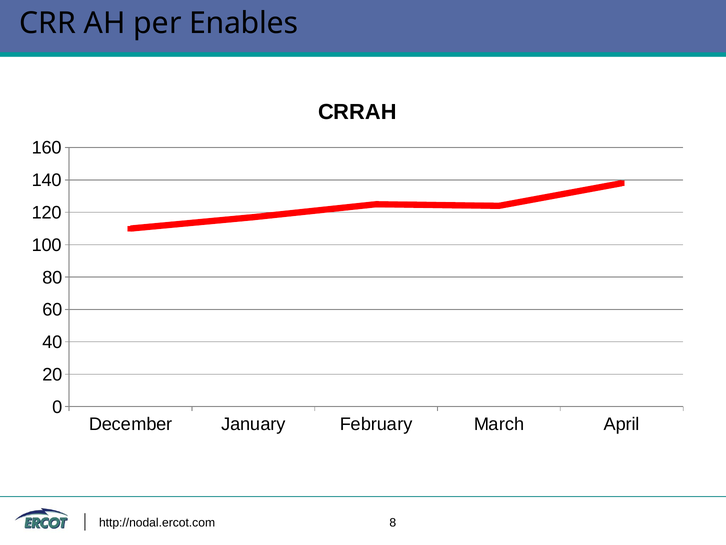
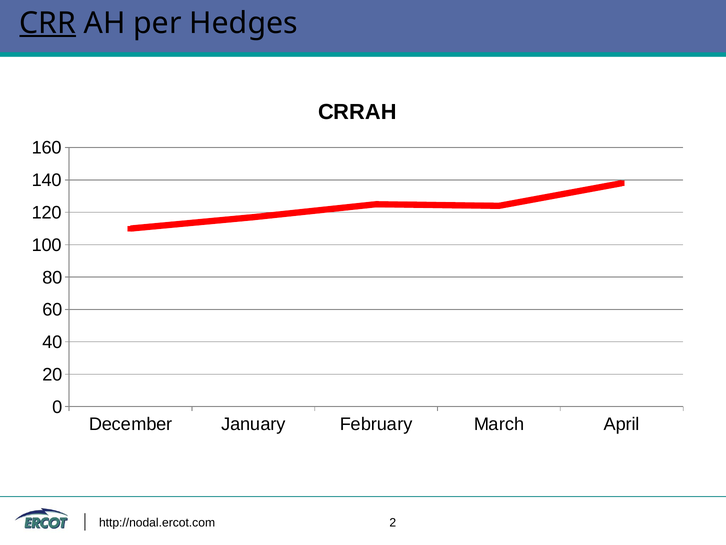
CRR underline: none -> present
Enables: Enables -> Hedges
8: 8 -> 2
